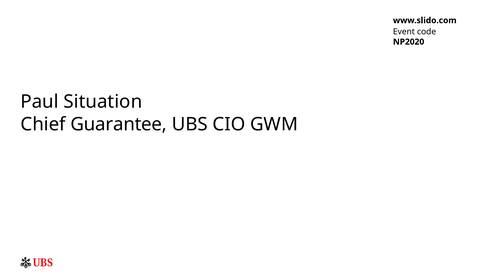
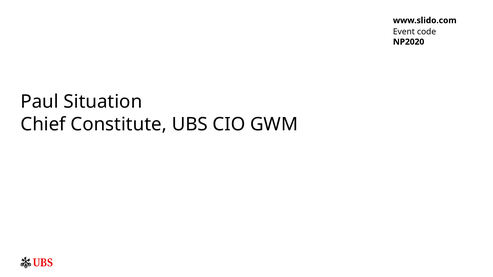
Guarantee: Guarantee -> Constitute
